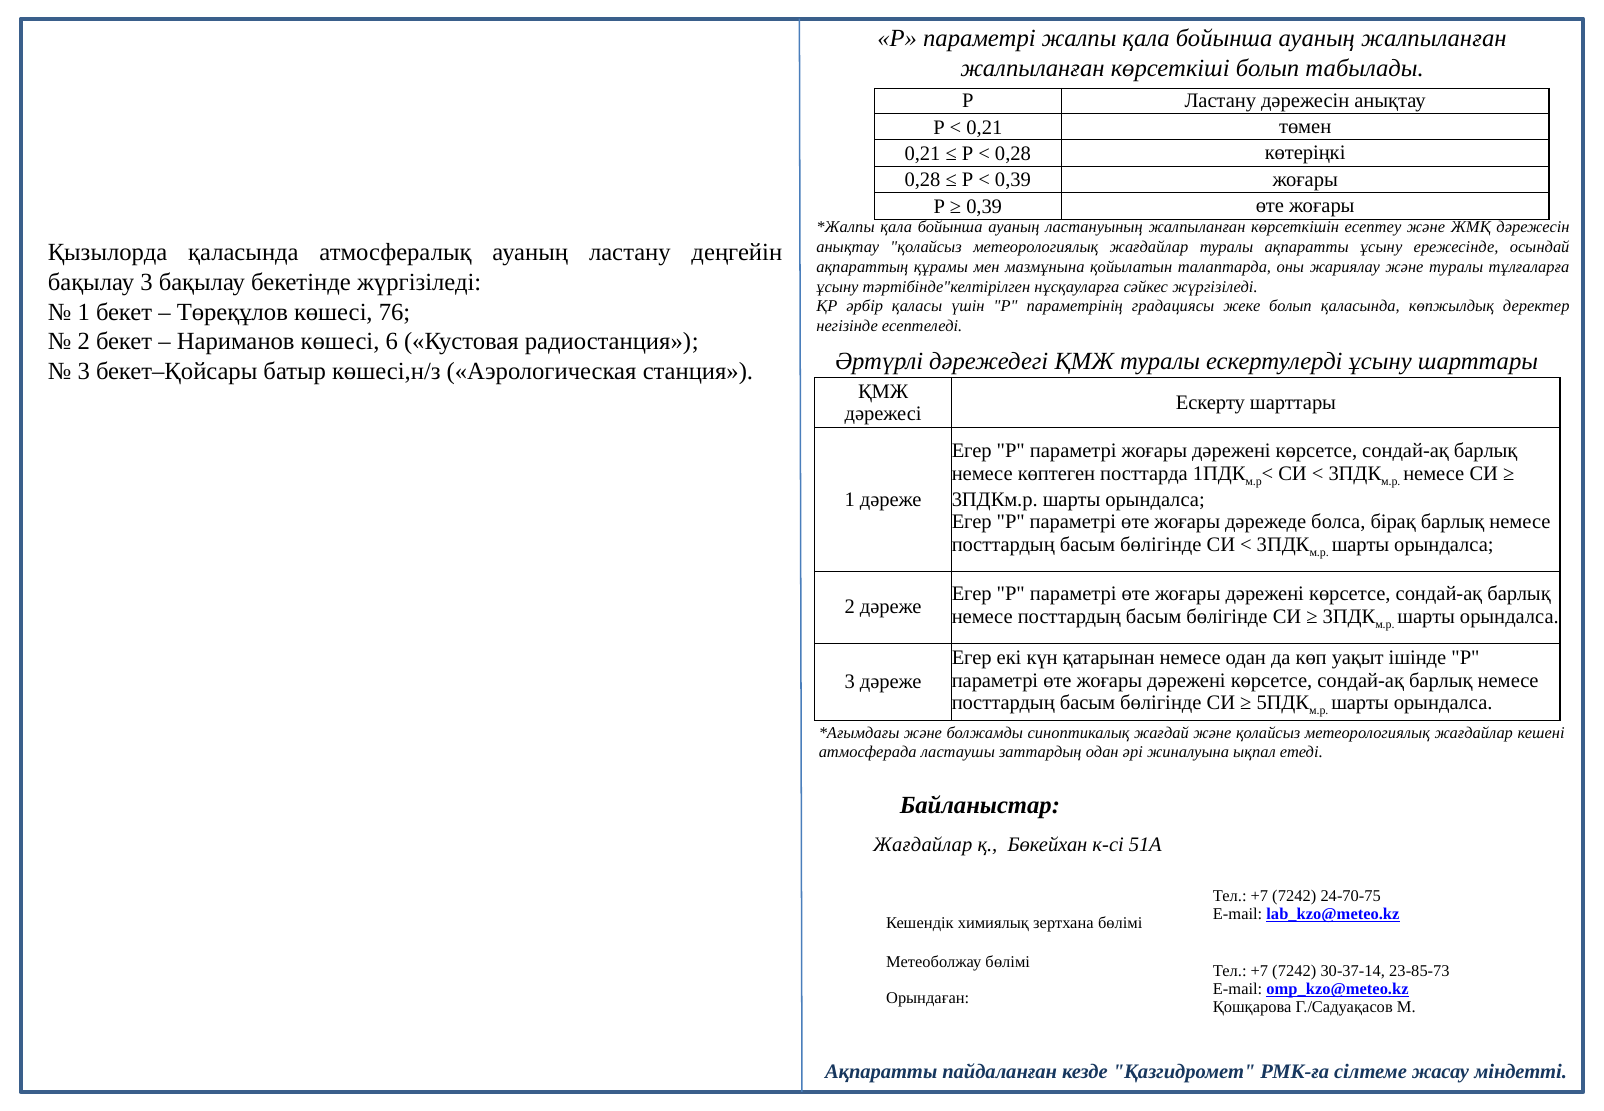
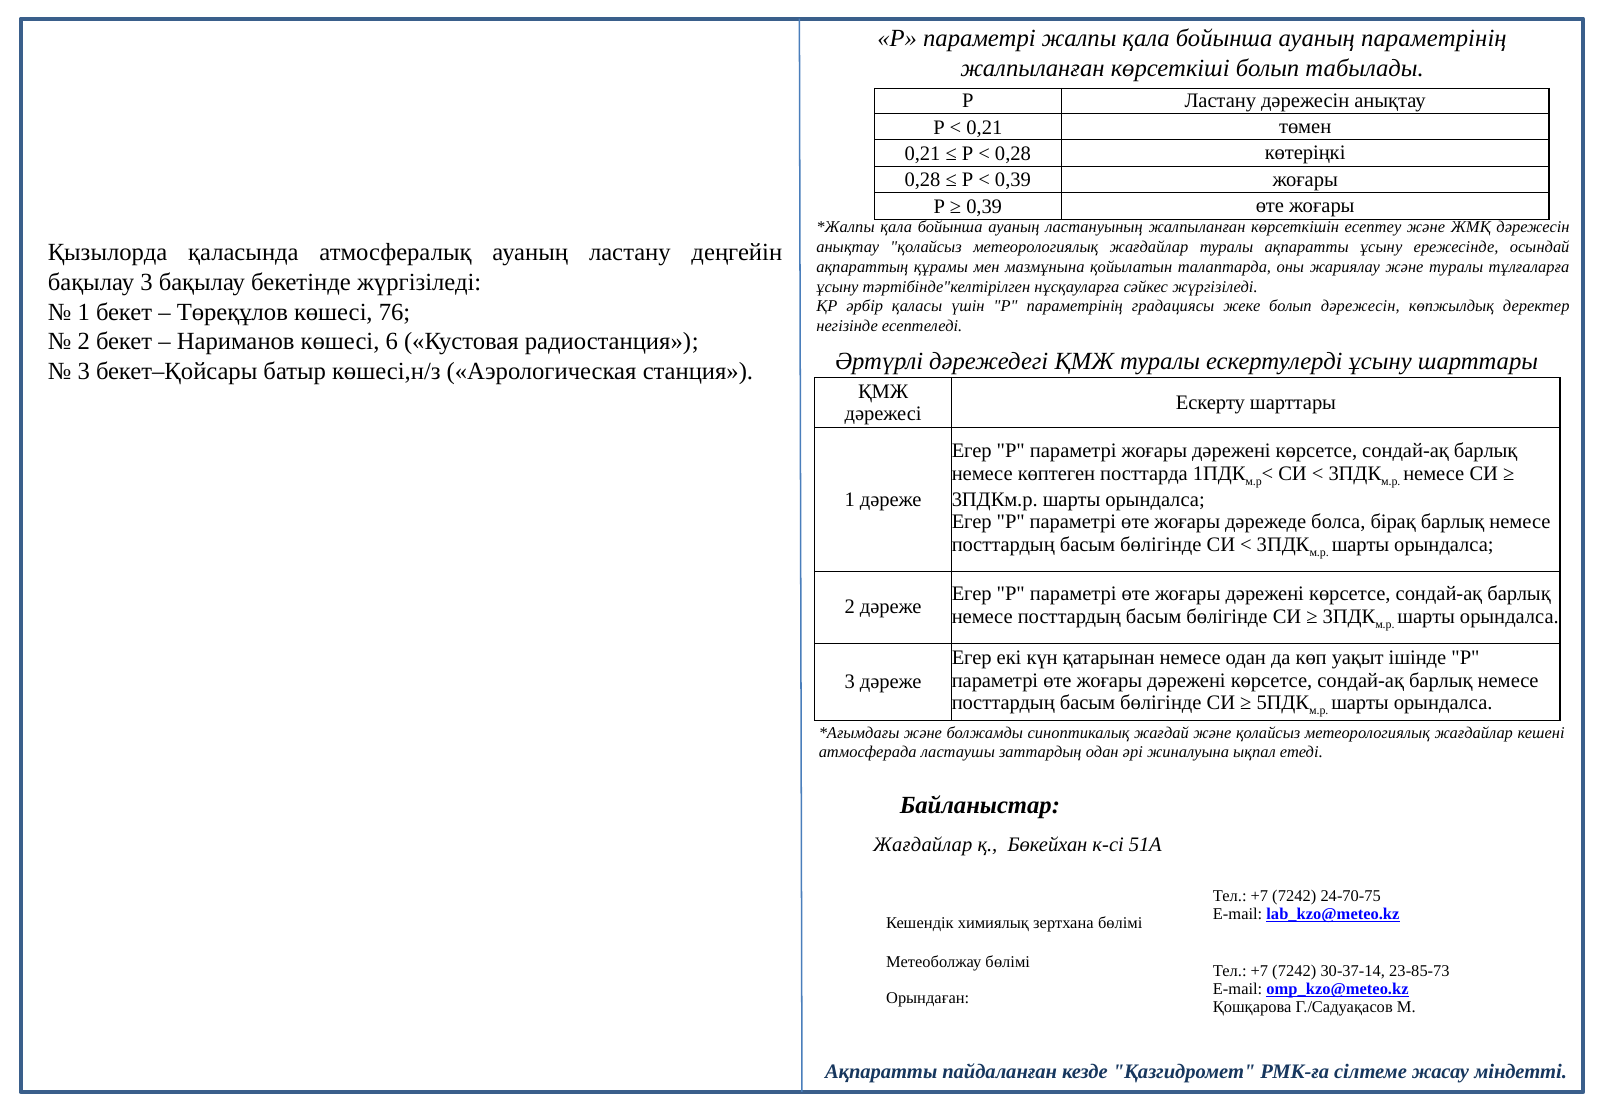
ауаның жалпыланған: жалпыланған -> параметрінің
болып қаласында: қаласында -> дәрежесін
